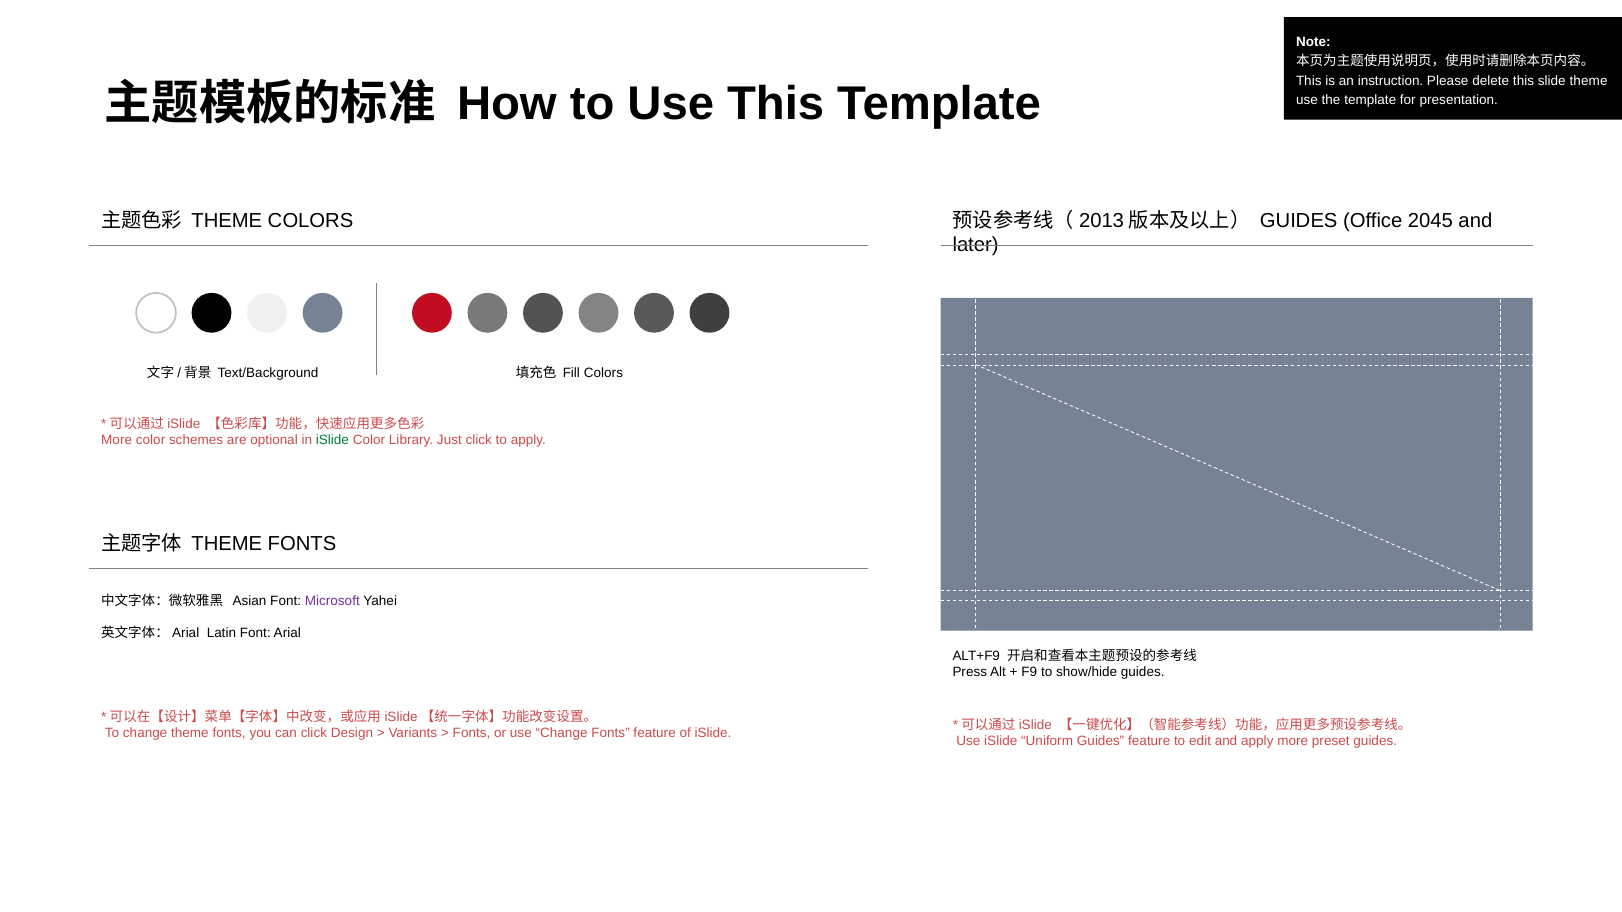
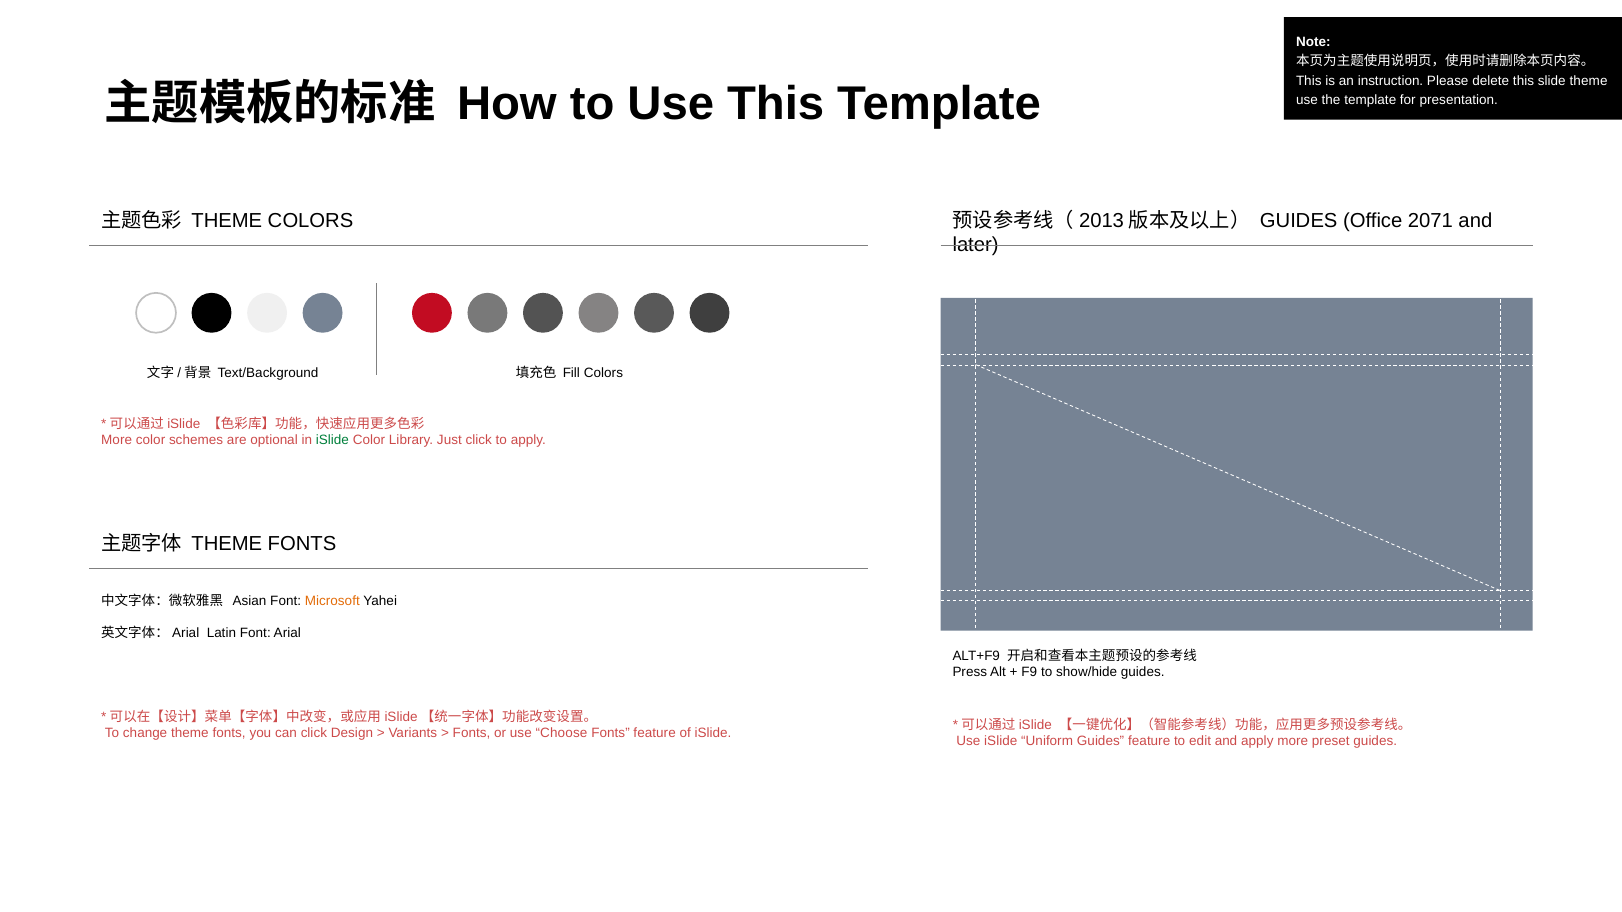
2045: 2045 -> 2071
Microsoft colour: purple -> orange
use Change: Change -> Choose
